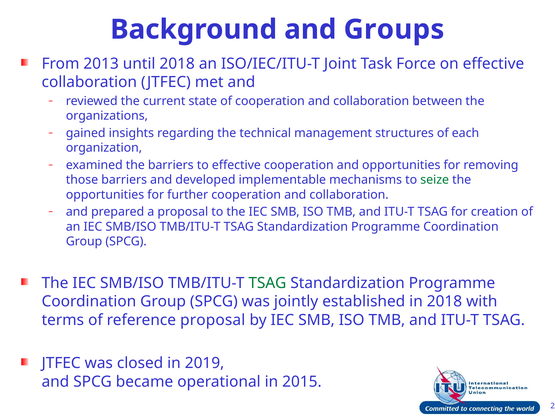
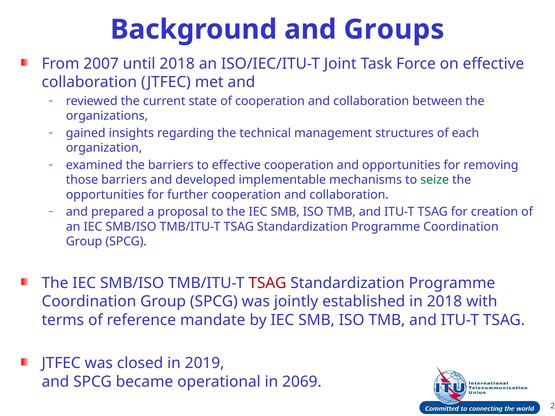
2013: 2013 -> 2007
TSAG at (267, 283) colour: green -> red
reference proposal: proposal -> mandate
2015: 2015 -> 2069
